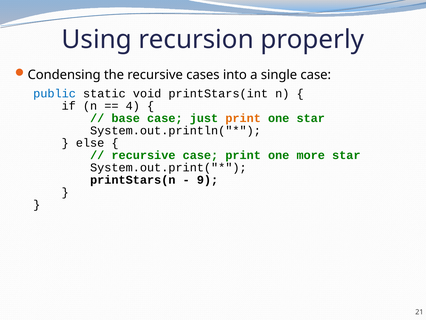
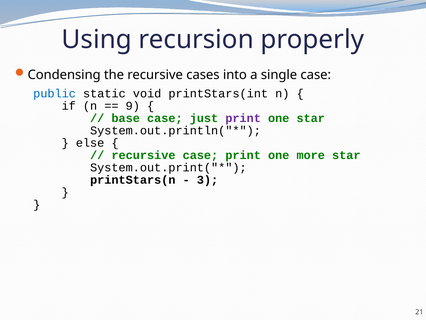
4: 4 -> 9
print at (243, 118) colour: orange -> purple
9: 9 -> 3
